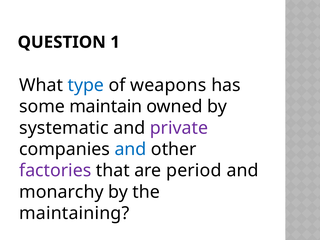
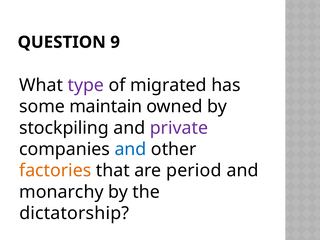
1: 1 -> 9
type colour: blue -> purple
weapons: weapons -> migrated
systematic: systematic -> stockpiling
factories colour: purple -> orange
maintaining: maintaining -> dictatorship
